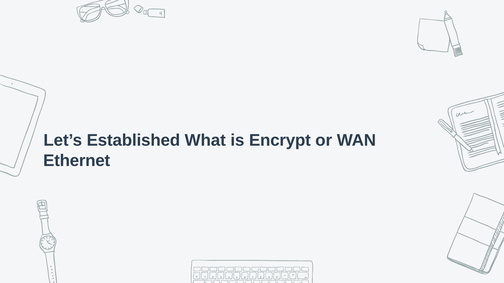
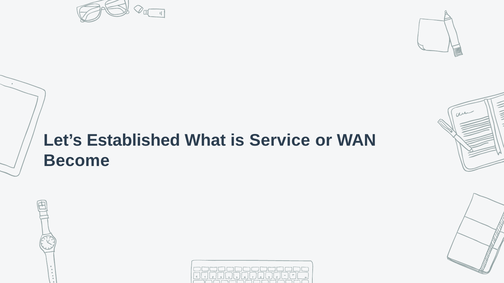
Encrypt: Encrypt -> Service
Ethernet: Ethernet -> Become
